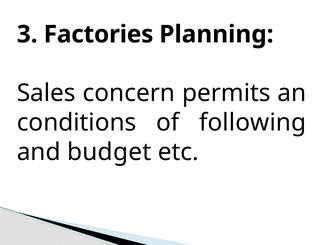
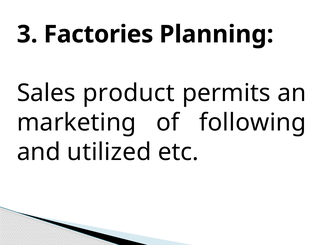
concern: concern -> product
conditions: conditions -> marketing
budget: budget -> utilized
